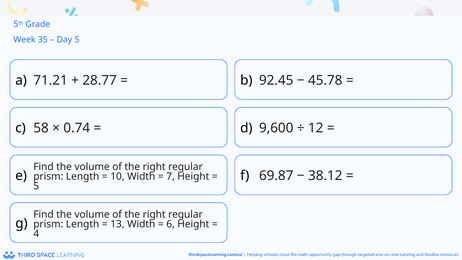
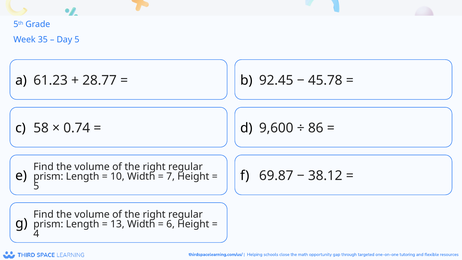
71.21: 71.21 -> 61.23
12: 12 -> 86
